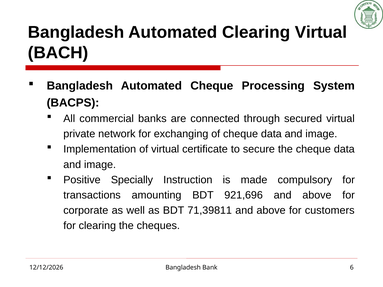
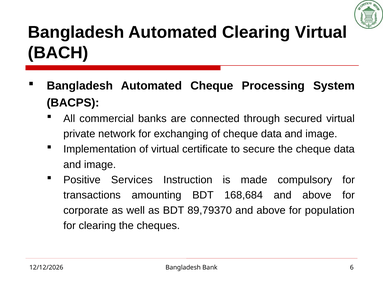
Specially: Specially -> Services
921,696: 921,696 -> 168,684
71,39811: 71,39811 -> 89,79370
customers: customers -> population
